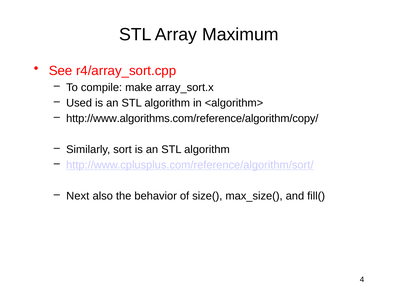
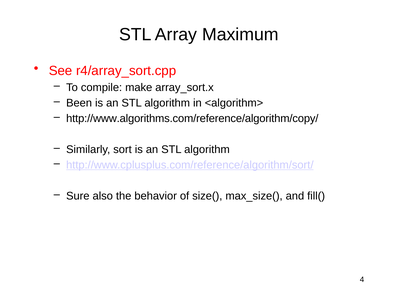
Used: Used -> Been
Next: Next -> Sure
